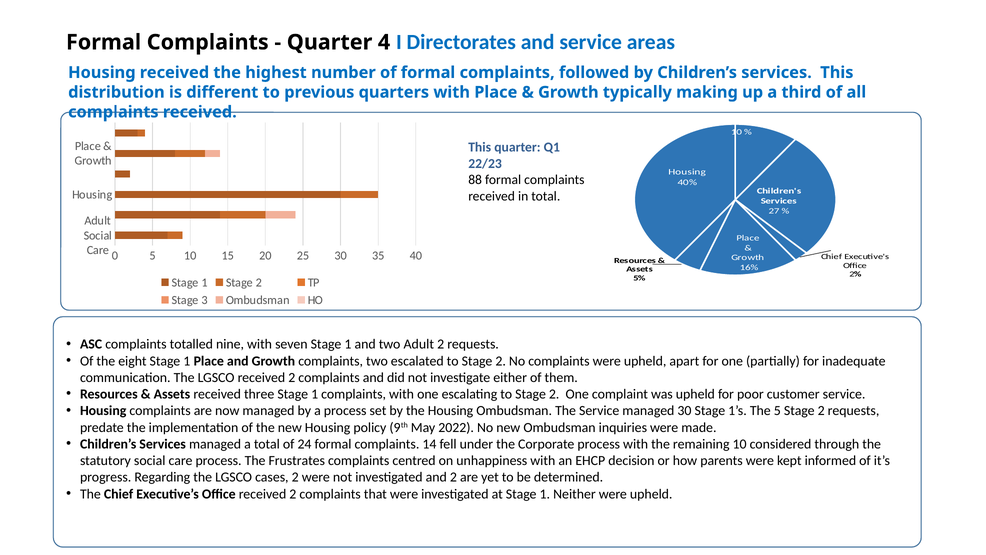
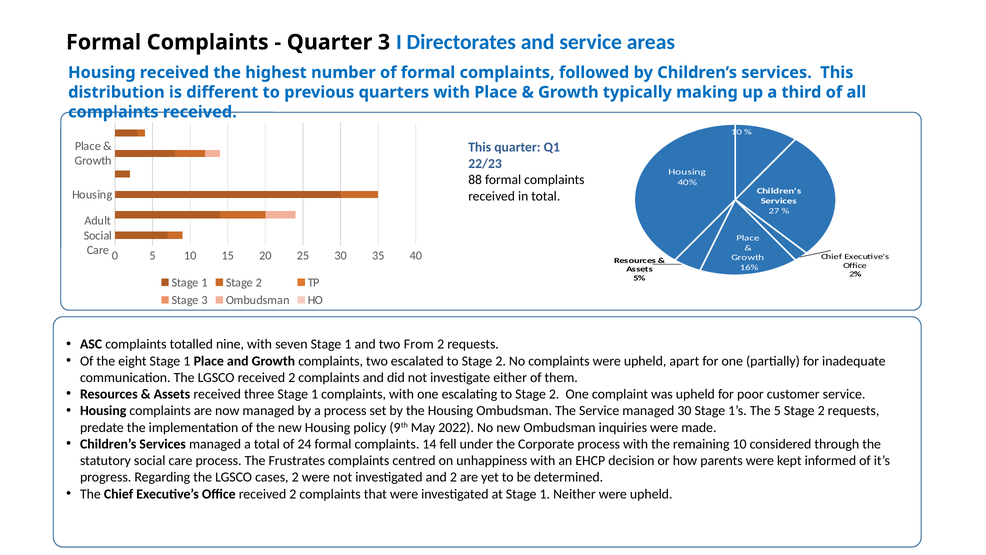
Quarter 4: 4 -> 3
two Adult: Adult -> From
